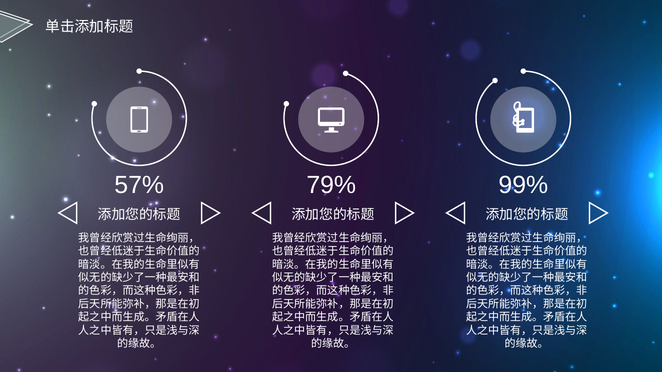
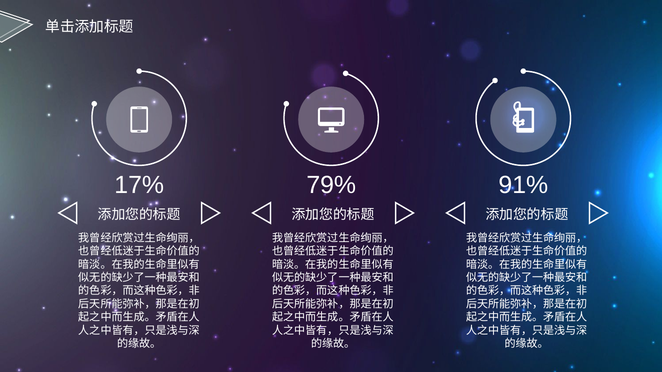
57%: 57% -> 17%
99%: 99% -> 91%
